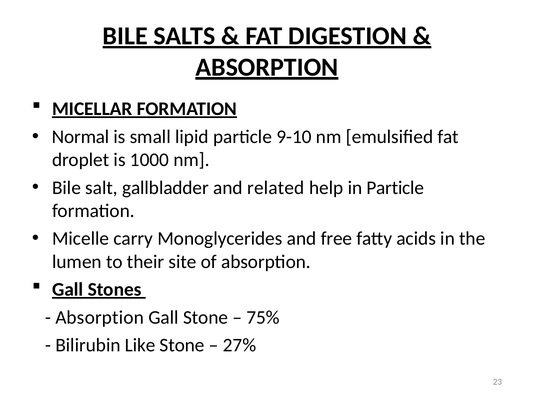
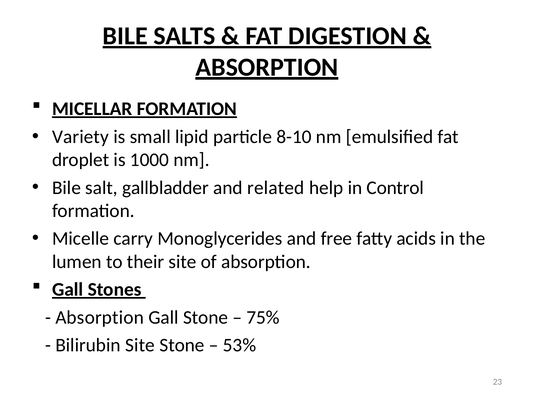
Normal: Normal -> Variety
9-10: 9-10 -> 8-10
in Particle: Particle -> Control
Bilirubin Like: Like -> Site
27%: 27% -> 53%
